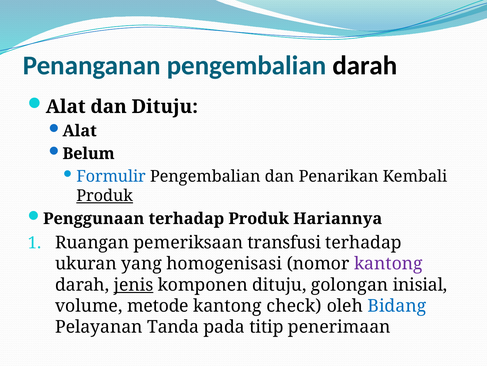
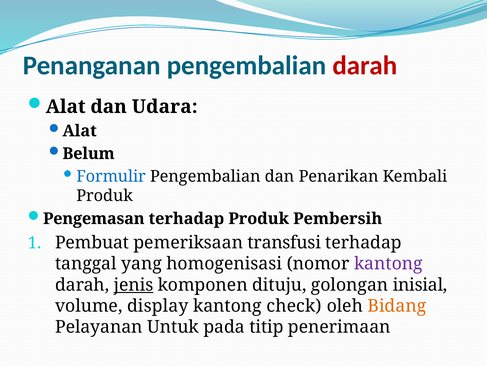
darah at (365, 66) colour: black -> red
dan Dituju: Dituju -> Udara
Produk at (105, 196) underline: present -> none
Penggunaan: Penggunaan -> Pengemasan
Hariannya: Hariannya -> Pembersih
Ruangan: Ruangan -> Pembuat
ukuran: ukuran -> tanggal
metode: metode -> display
Bidang colour: blue -> orange
Tanda: Tanda -> Untuk
